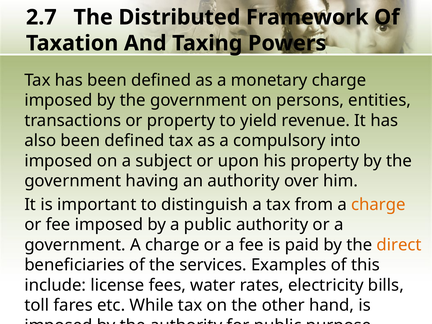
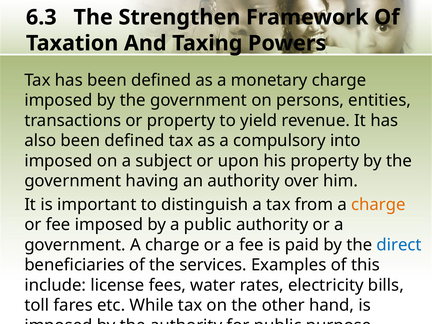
2.7: 2.7 -> 6.3
Distributed: Distributed -> Strengthen
direct colour: orange -> blue
